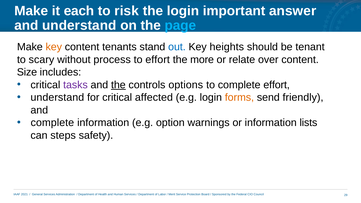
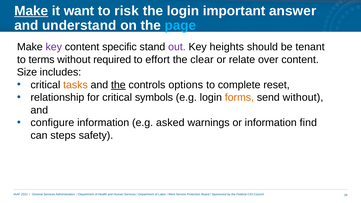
Make at (31, 11) underline: none -> present
each: each -> want
key at (54, 47) colour: orange -> purple
tenants: tenants -> specific
out colour: blue -> purple
scary: scary -> terms
process: process -> required
more: more -> clear
tasks colour: purple -> orange
complete effort: effort -> reset
understand at (57, 97): understand -> relationship
affected: affected -> symbols
send friendly: friendly -> without
complete at (52, 123): complete -> configure
option: option -> asked
lists: lists -> find
